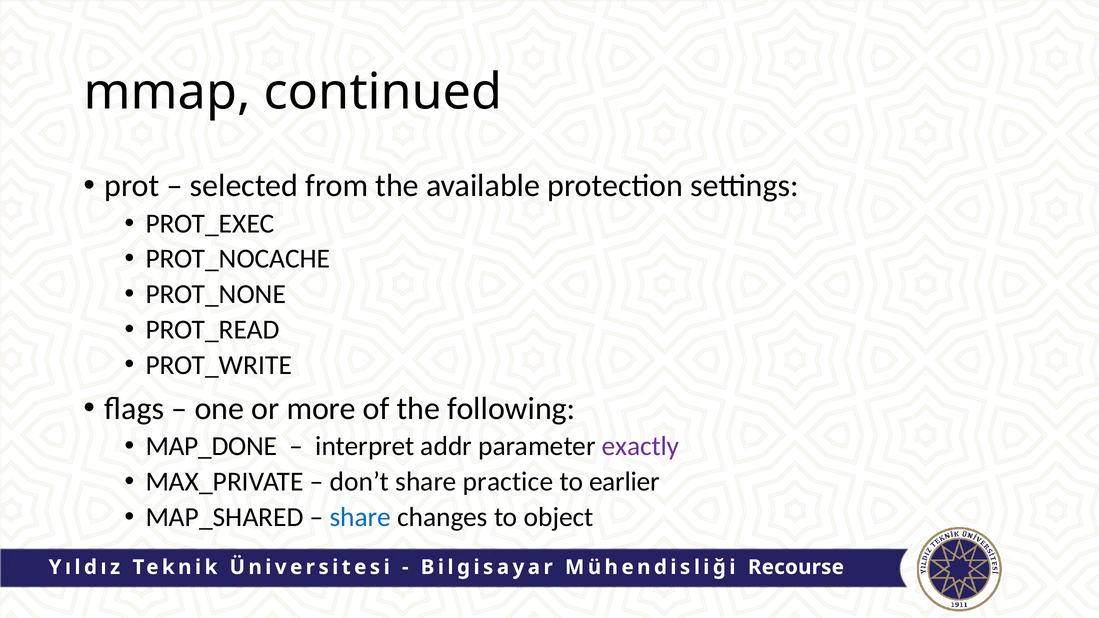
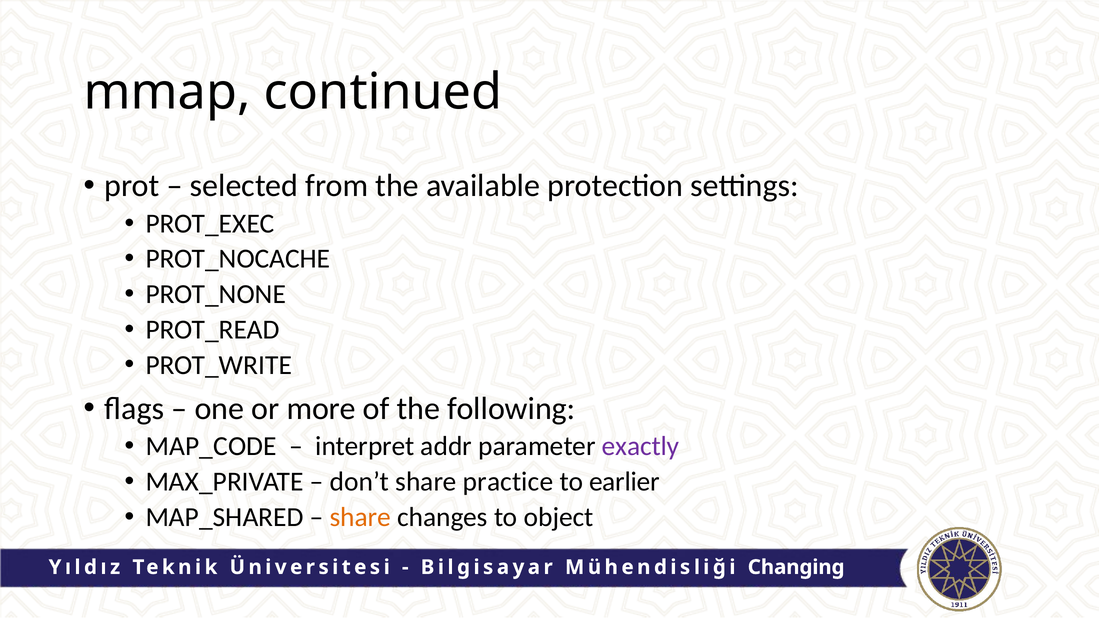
MAP_DONE: MAP_DONE -> MAP_CODE
share at (360, 517) colour: blue -> orange
Recourse: Recourse -> Changing
